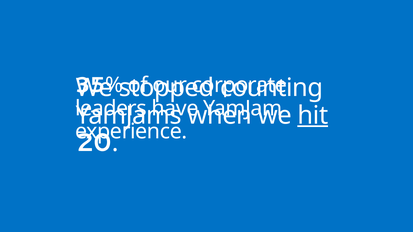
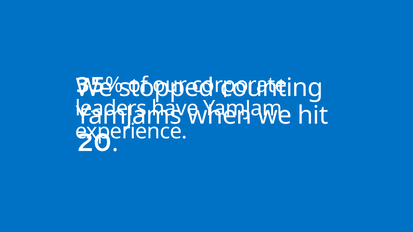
hit underline: present -> none
